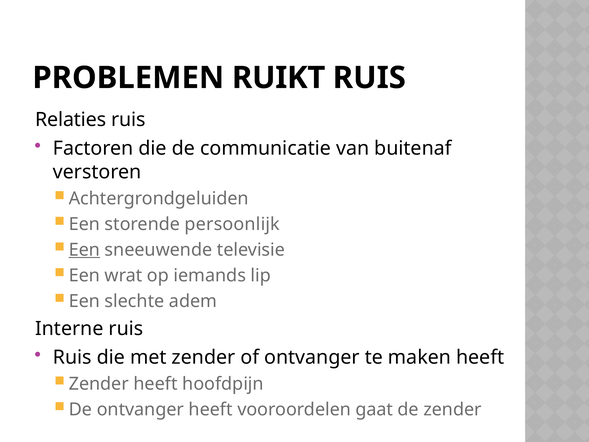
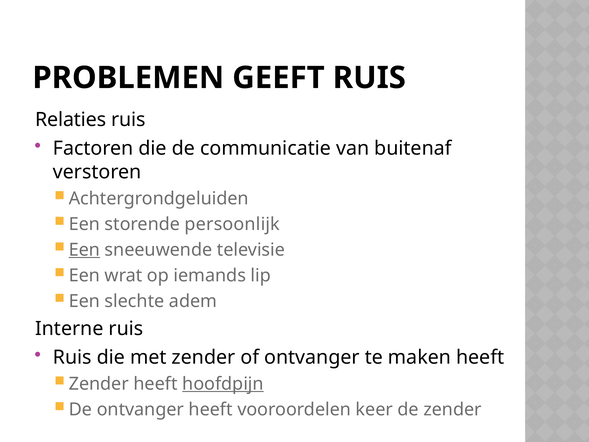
RUIKT: RUIKT -> GEEFT
hoofdpijn underline: none -> present
gaat: gaat -> keer
